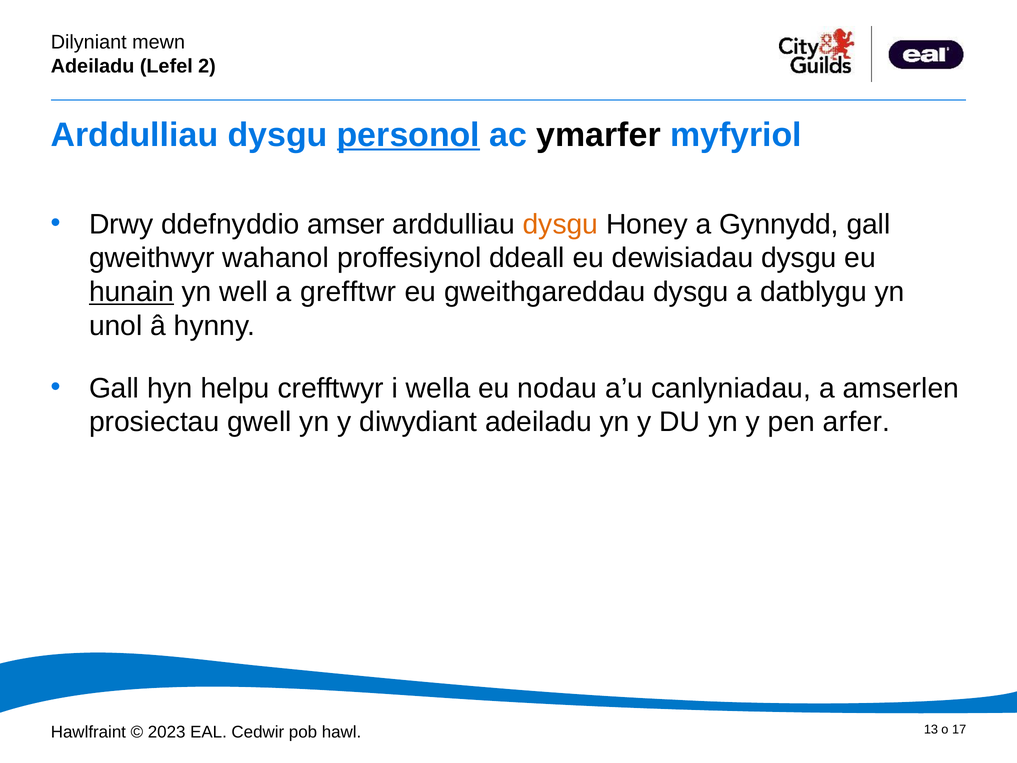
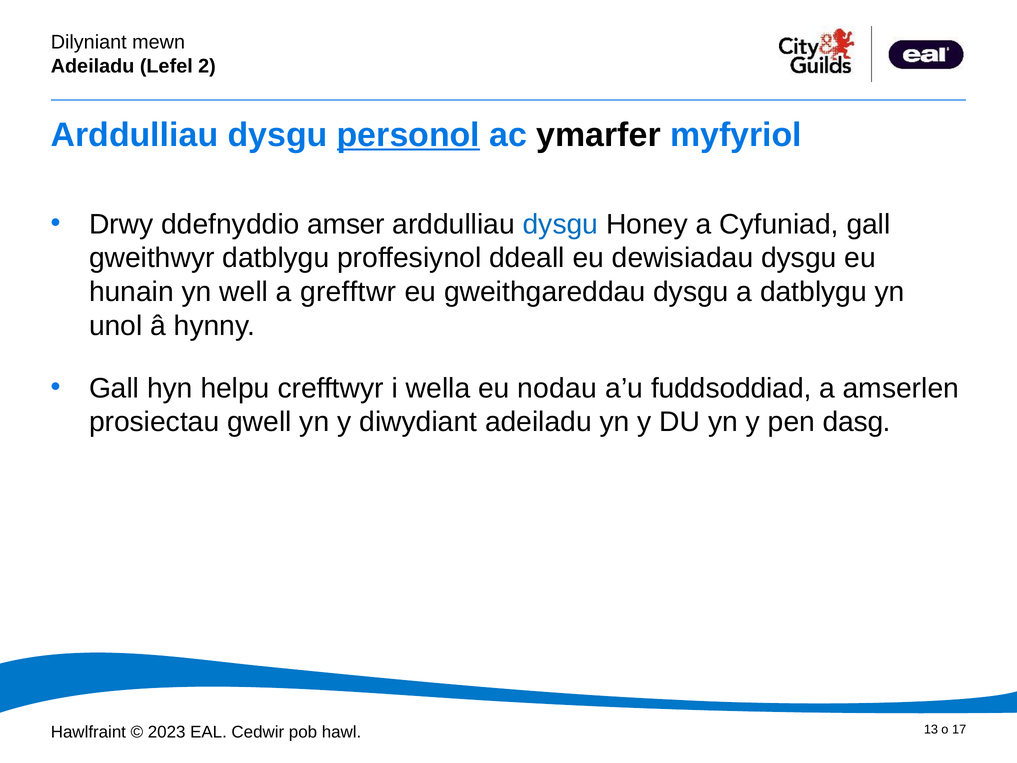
dysgu at (560, 224) colour: orange -> blue
Gynnydd: Gynnydd -> Cyfuniad
gweithwyr wahanol: wahanol -> datblygu
hunain underline: present -> none
canlyniadau: canlyniadau -> fuddsoddiad
arfer: arfer -> dasg
